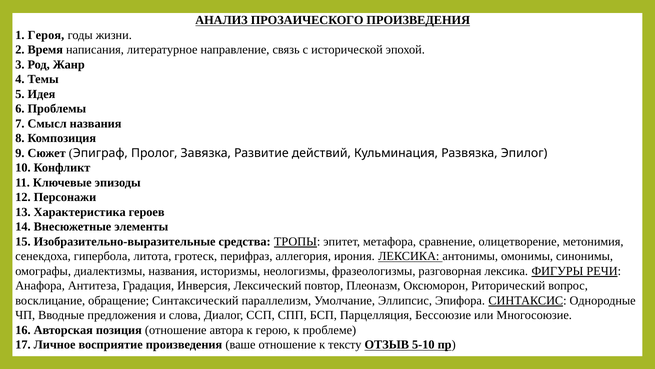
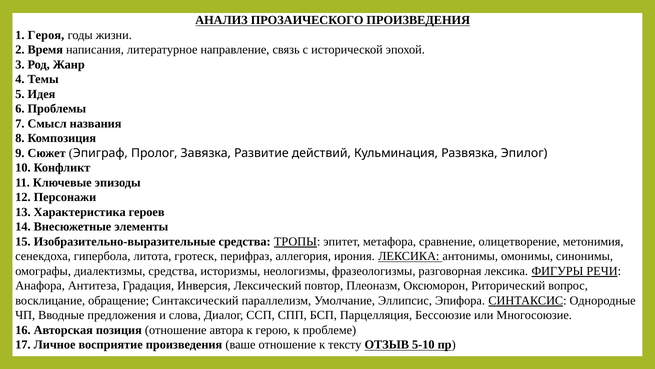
диалектизмы названия: названия -> средства
